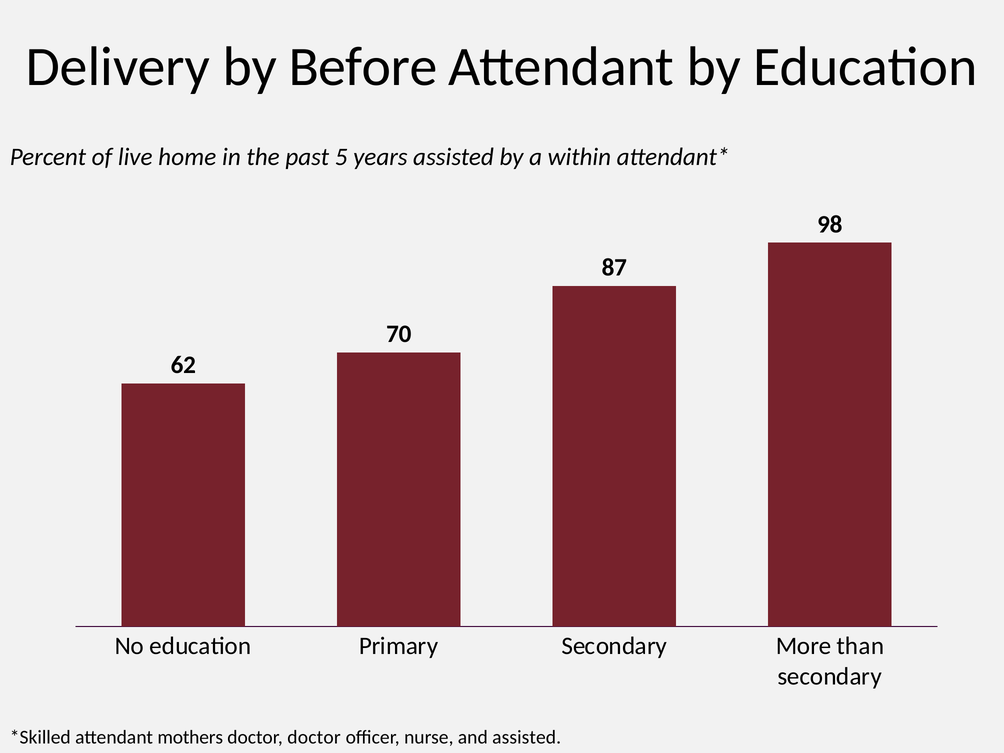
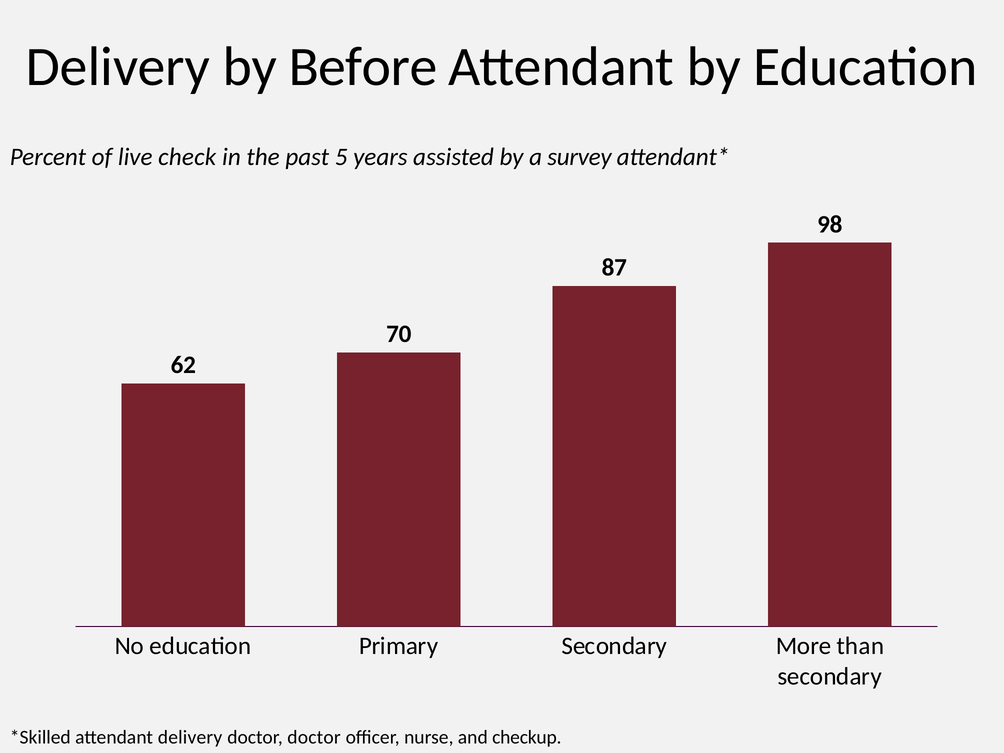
home: home -> check
within: within -> survey
attendant mothers: mothers -> delivery
and assisted: assisted -> checkup
